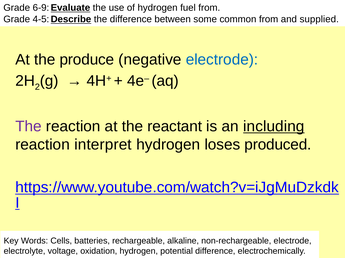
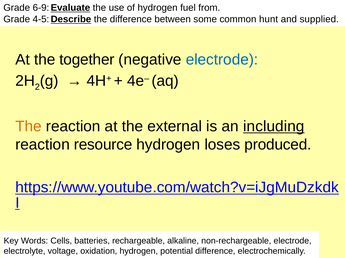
from at (269, 19): from -> hunt
produce: produce -> together
The at (28, 127) colour: purple -> orange
reactant: reactant -> external
interpret: interpret -> resource
